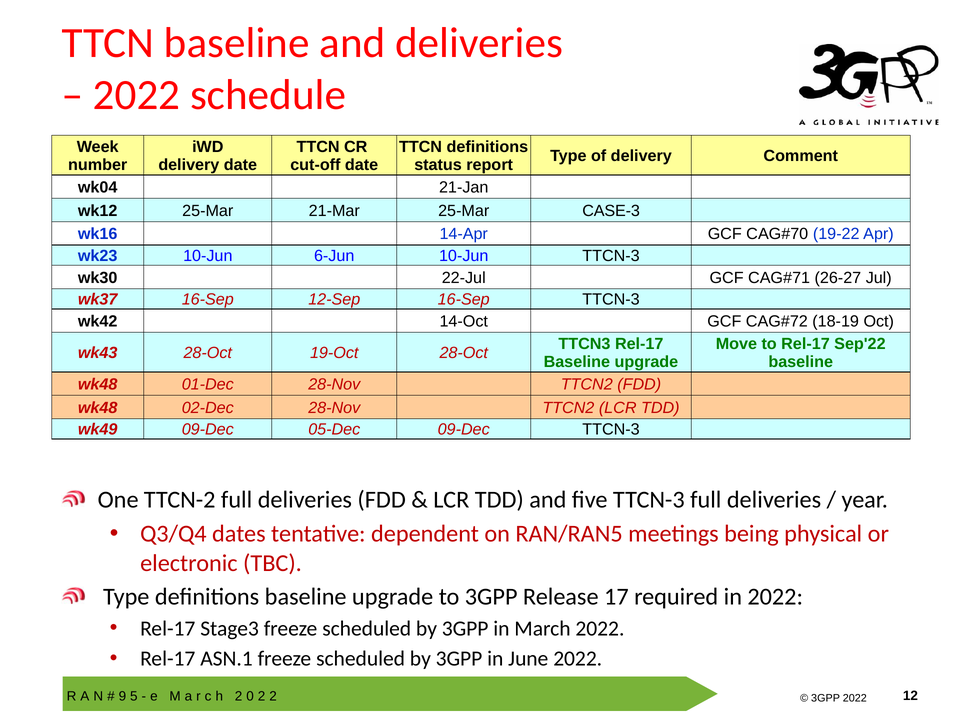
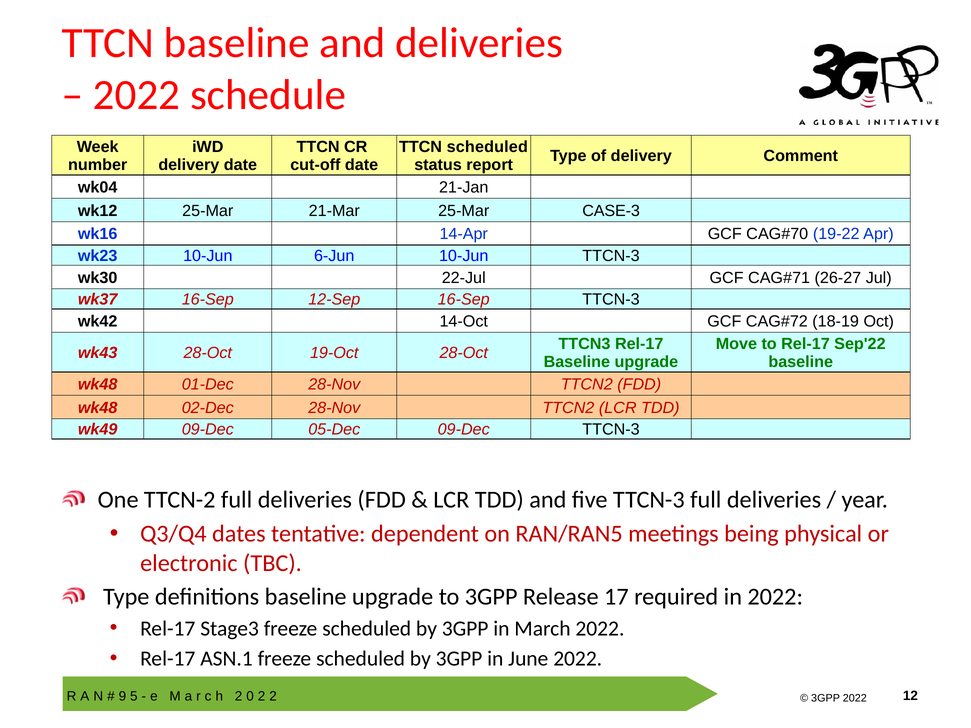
TTCN definitions: definitions -> scheduled
